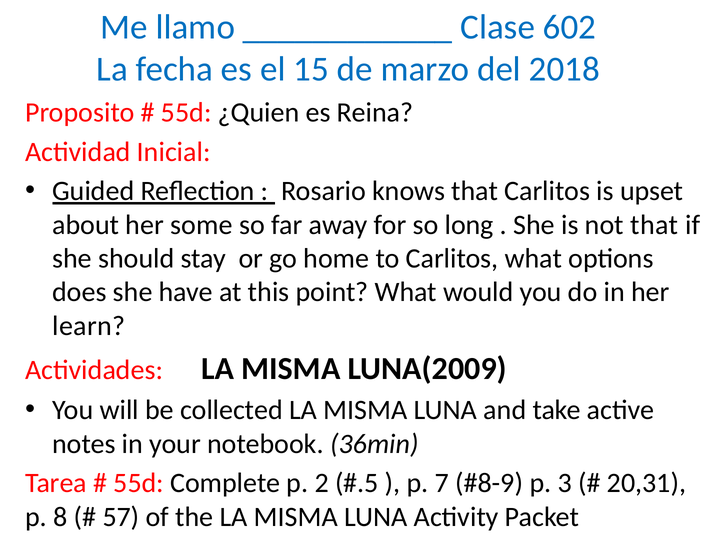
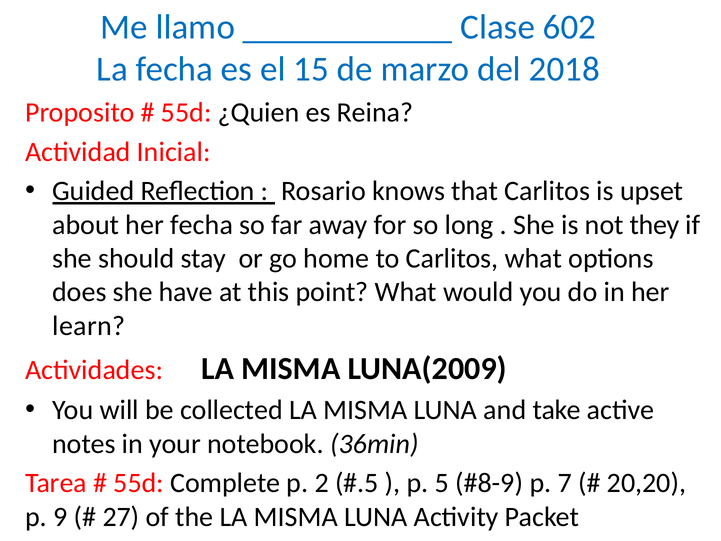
her some: some -> fecha
not that: that -> they
7: 7 -> 5
3: 3 -> 7
20,31: 20,31 -> 20,20
8: 8 -> 9
57: 57 -> 27
